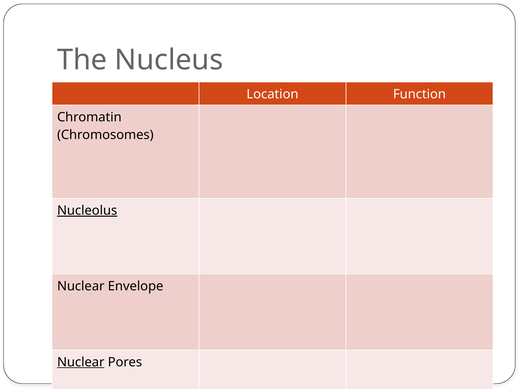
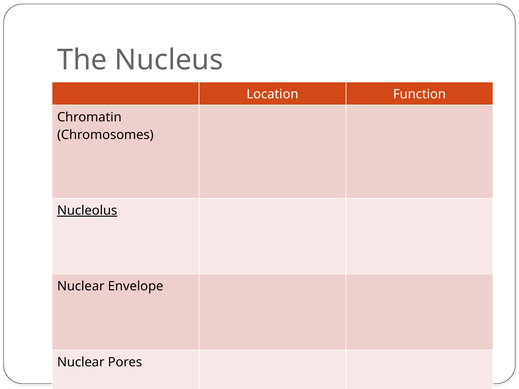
Nuclear at (81, 362) underline: present -> none
